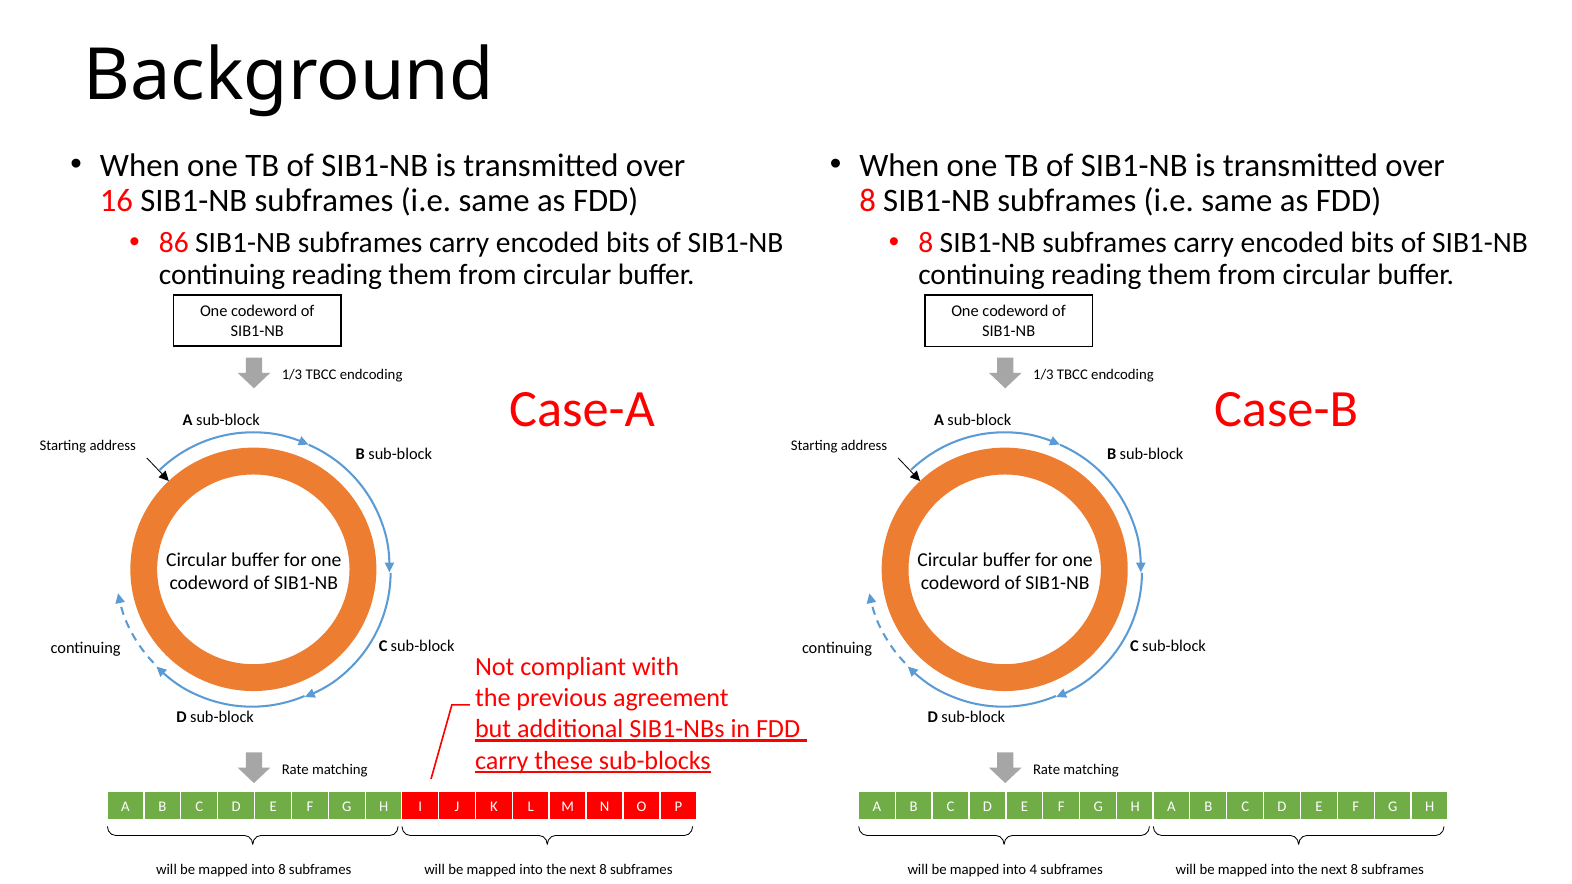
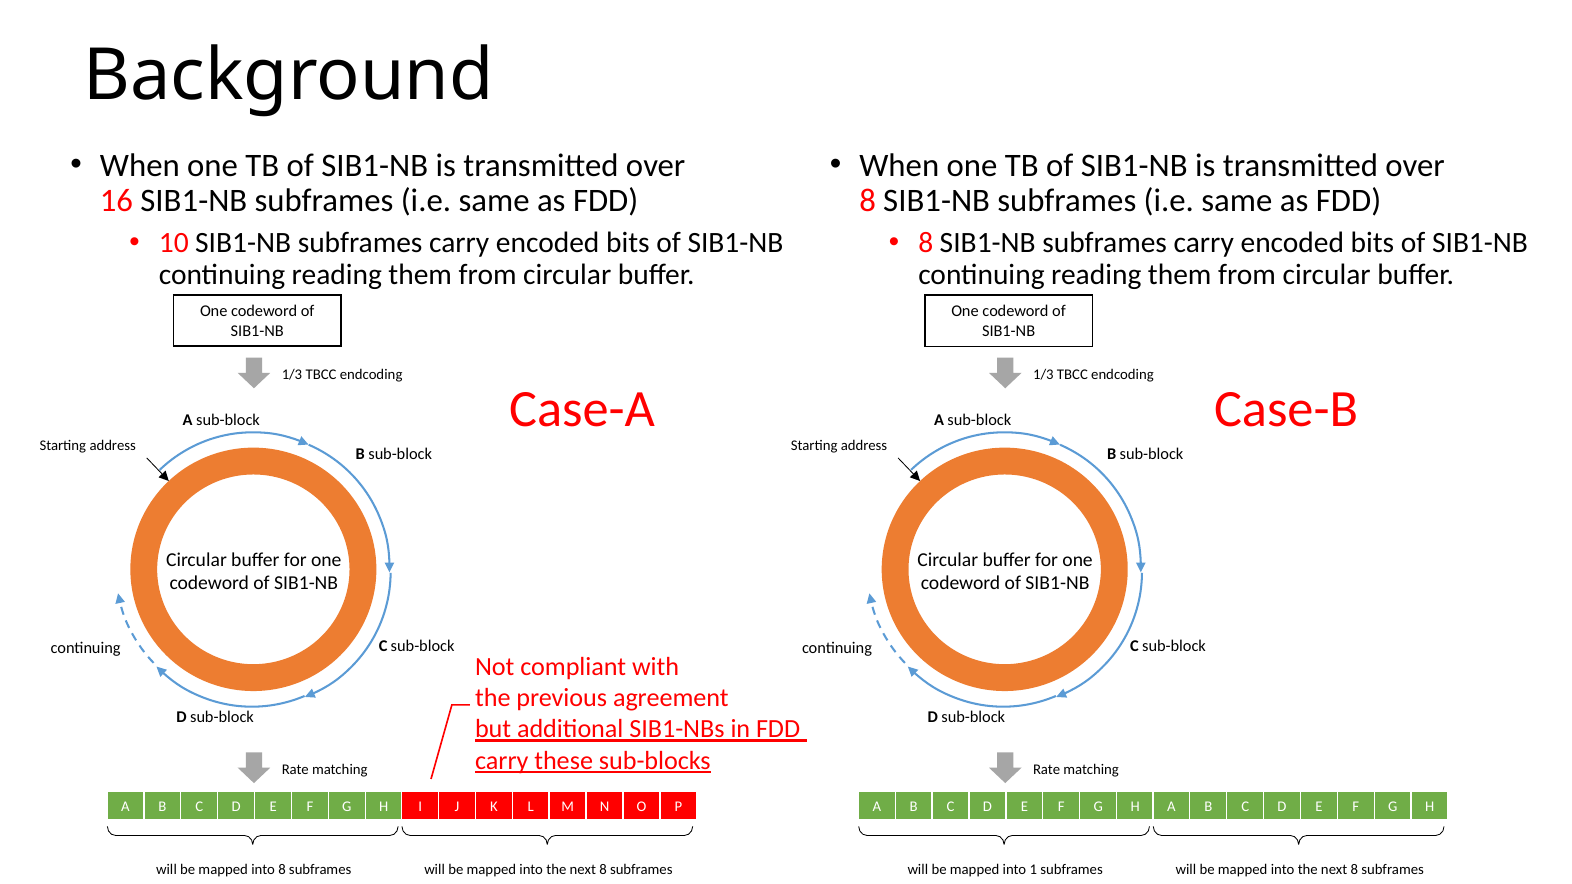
86: 86 -> 10
4: 4 -> 1
